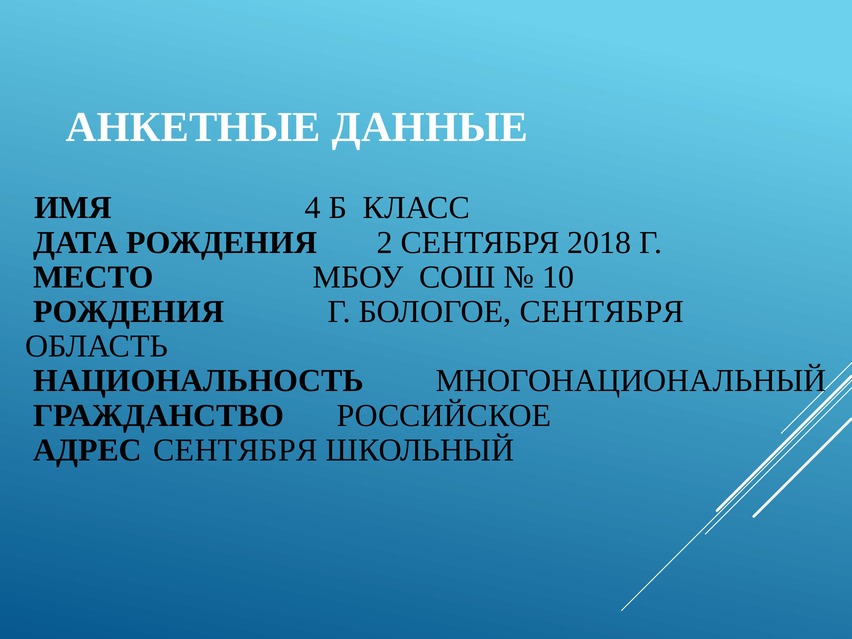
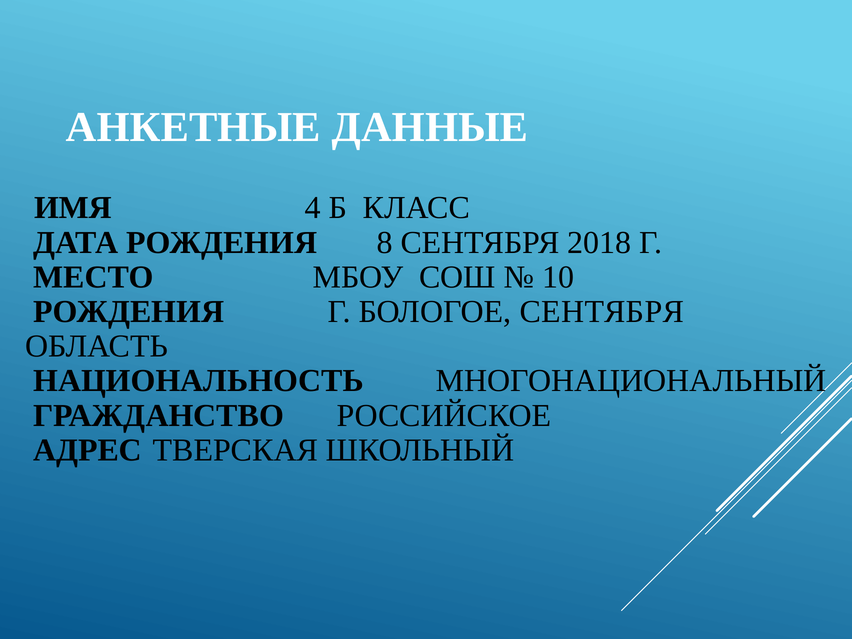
2: 2 -> 8
АДРЕС СЕНТЯБРЯ: СЕНТЯБРЯ -> ТВЕРСКАЯ
